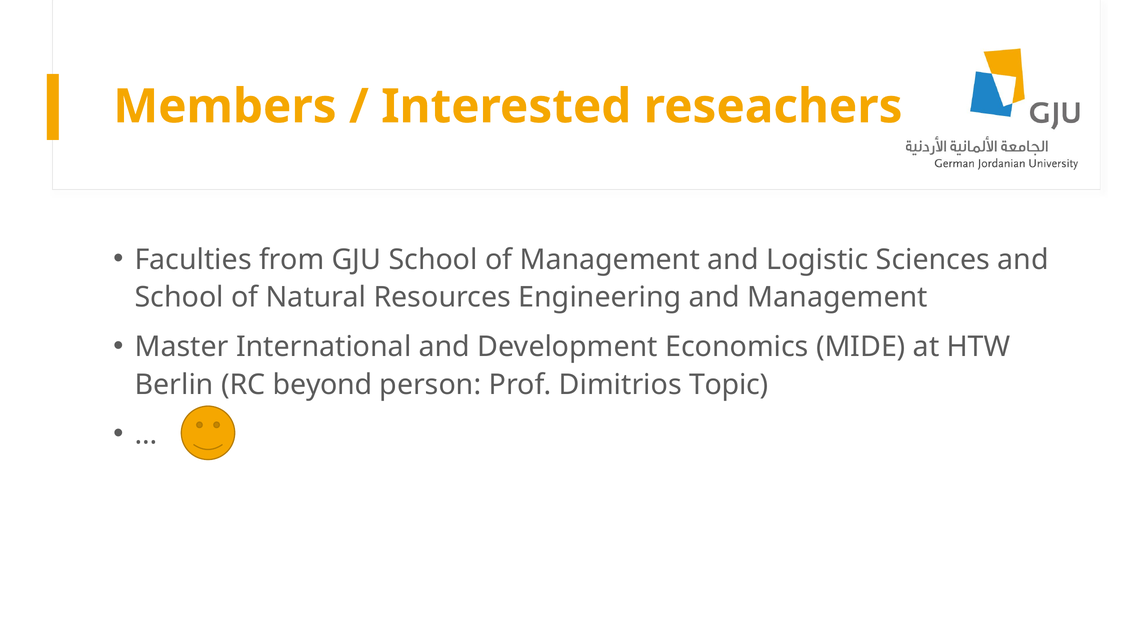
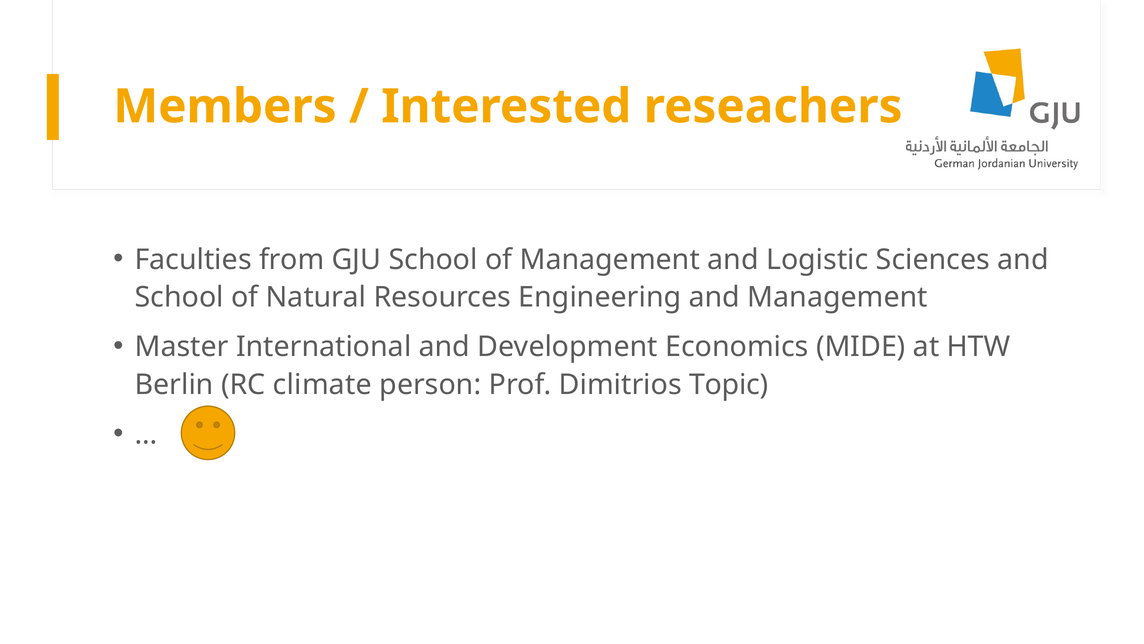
beyond: beyond -> climate
